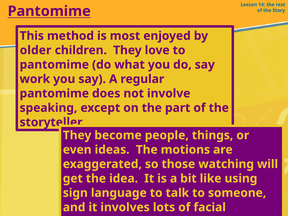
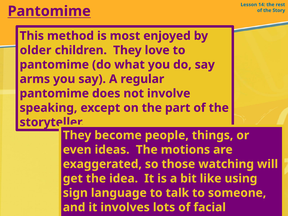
work: work -> arms
